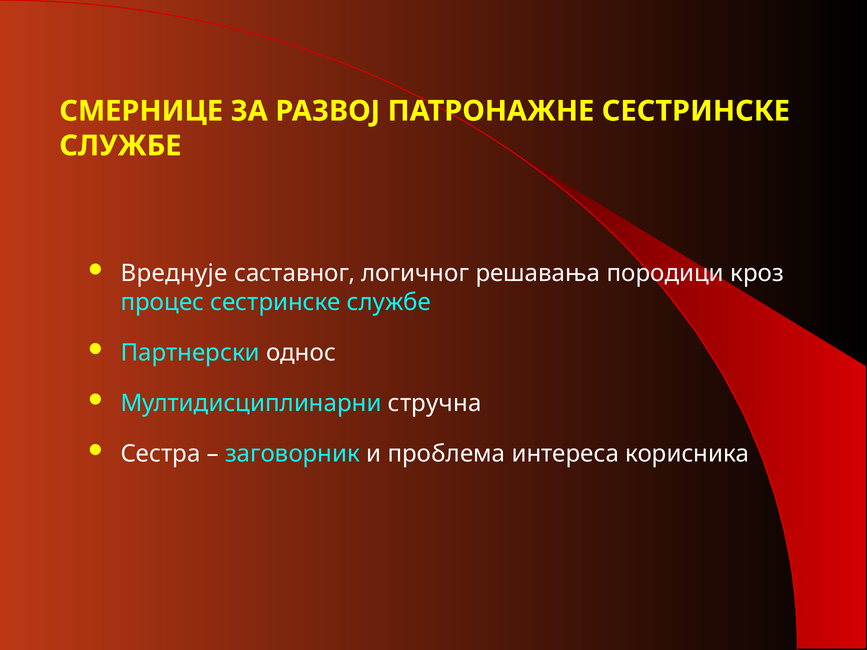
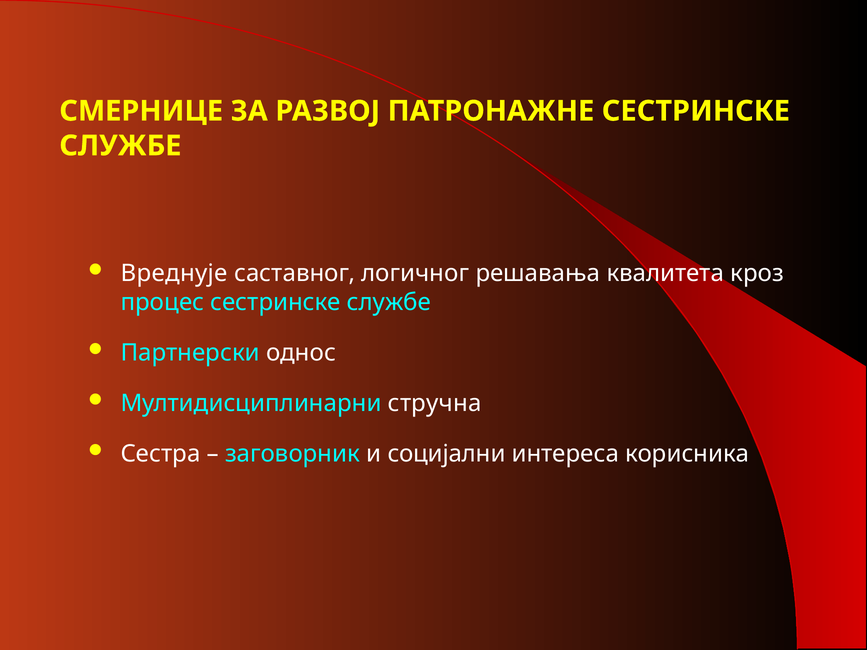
породици: породици -> квалитета
проблема: проблема -> социјални
